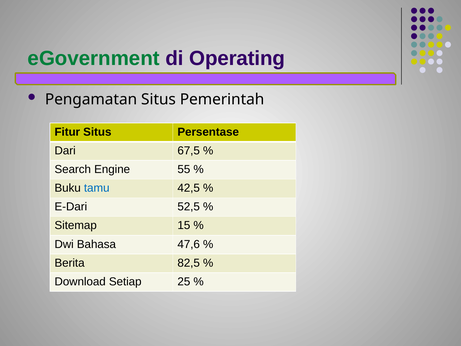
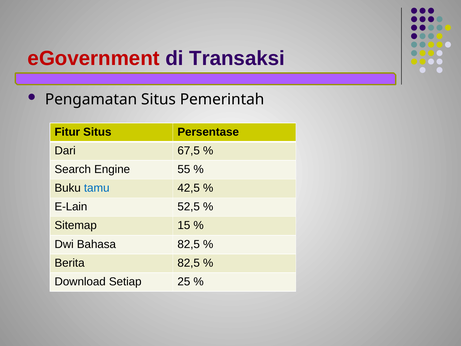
eGovernment colour: green -> red
Operating: Operating -> Transaksi
E-Dari: E-Dari -> E-Lain
Bahasa 47,6: 47,6 -> 82,5
